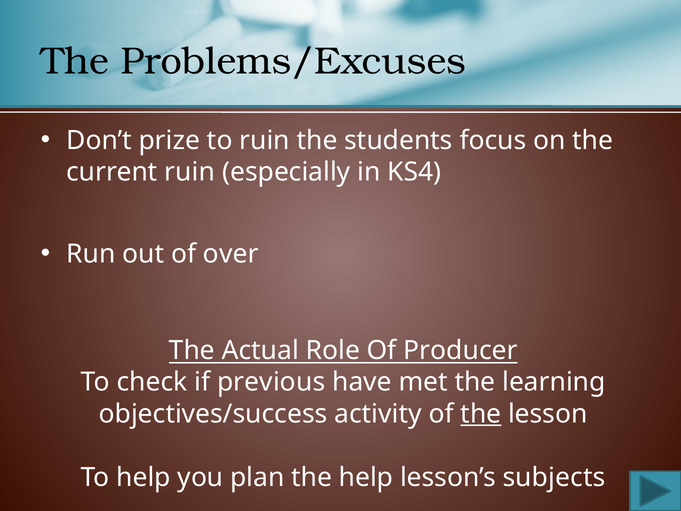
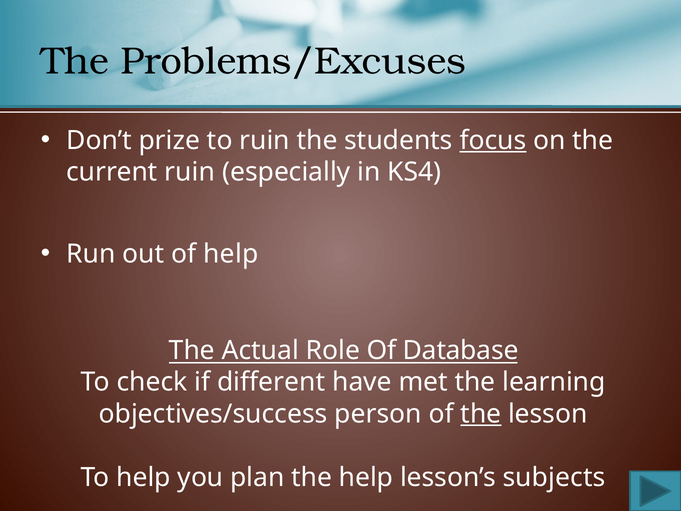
focus underline: none -> present
of over: over -> help
Producer: Producer -> Database
previous: previous -> different
activity: activity -> person
